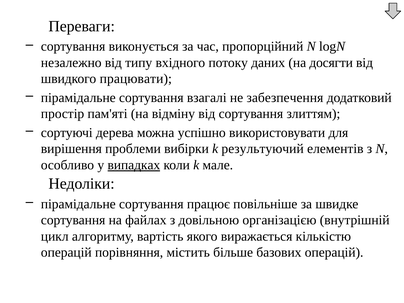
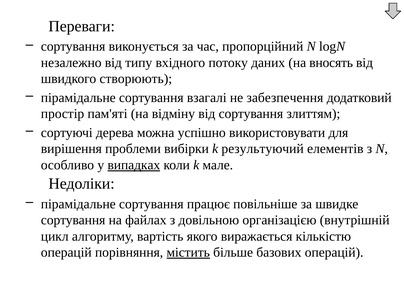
досягти: досягти -> вносять
працювати: працювати -> створюють
містить underline: none -> present
